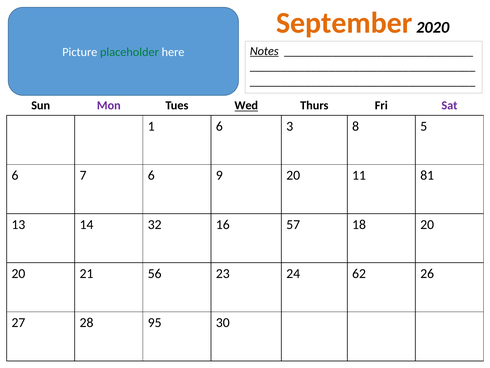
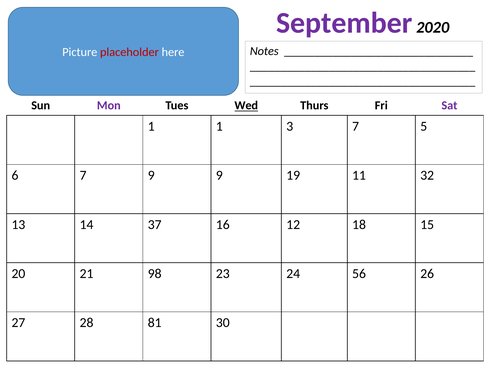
September colour: orange -> purple
Notes underline: present -> none
placeholder colour: green -> red
1 6: 6 -> 1
3 8: 8 -> 7
7 6: 6 -> 9
9 20: 20 -> 19
81: 81 -> 32
32: 32 -> 37
57: 57 -> 12
18 20: 20 -> 15
56: 56 -> 98
62: 62 -> 56
95: 95 -> 81
